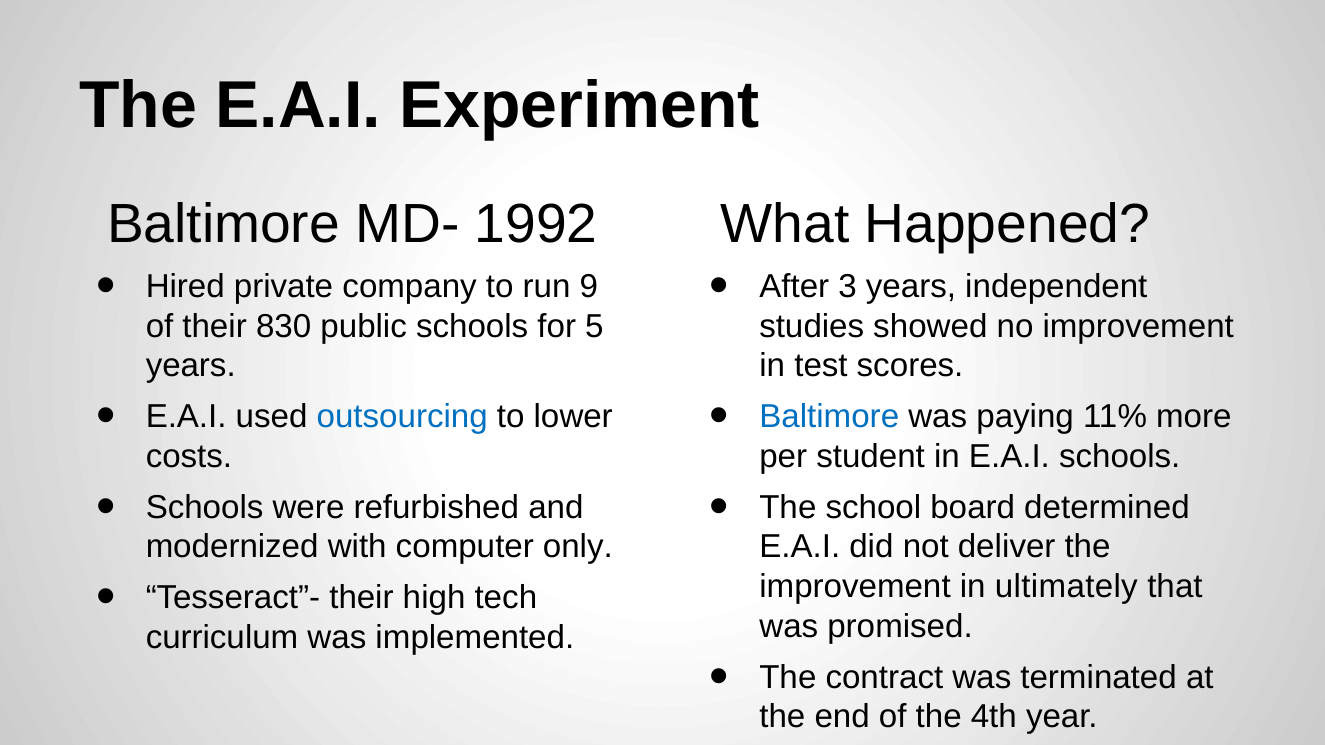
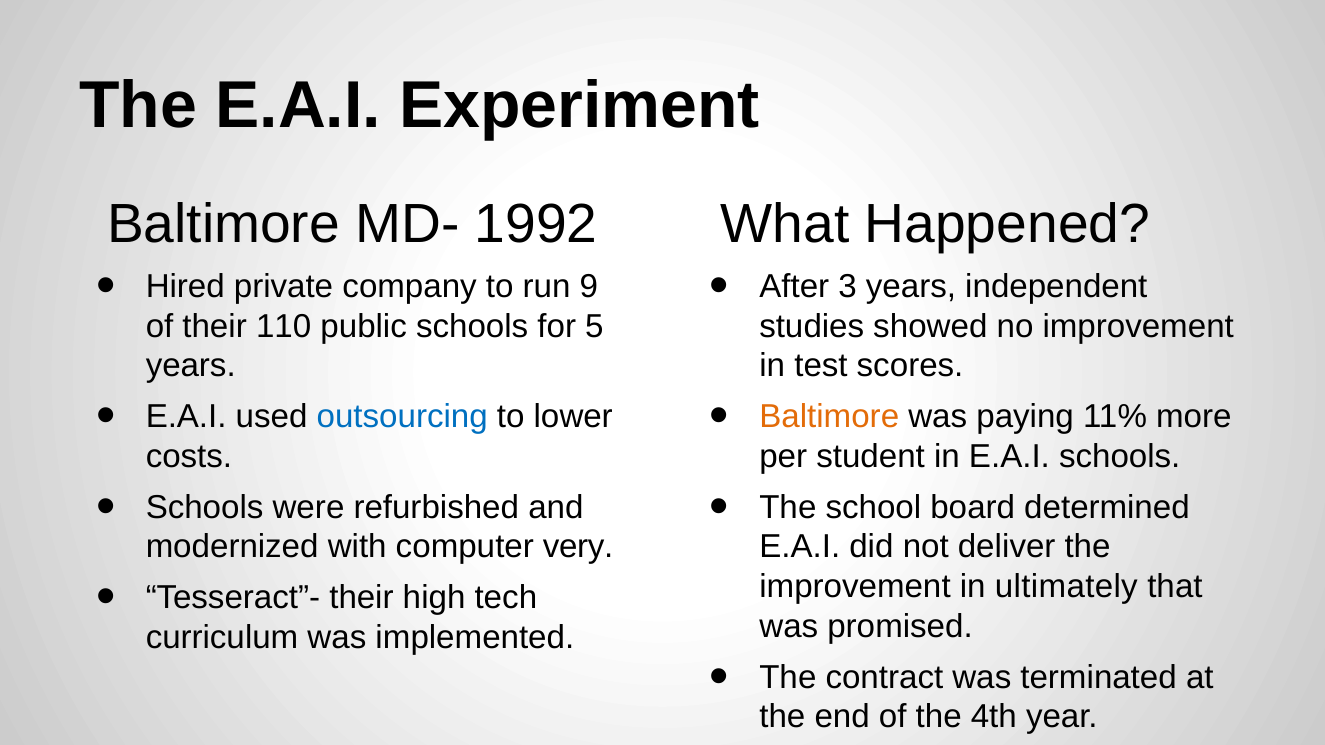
830: 830 -> 110
Baltimore at (829, 417) colour: blue -> orange
only: only -> very
